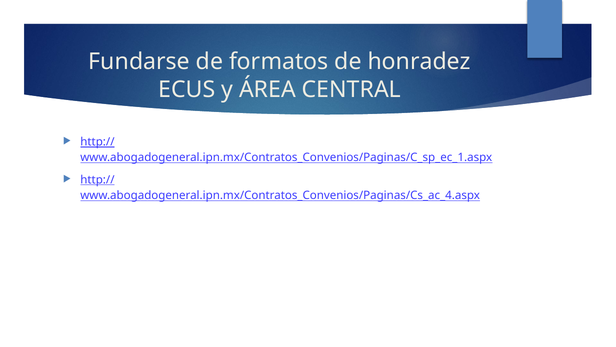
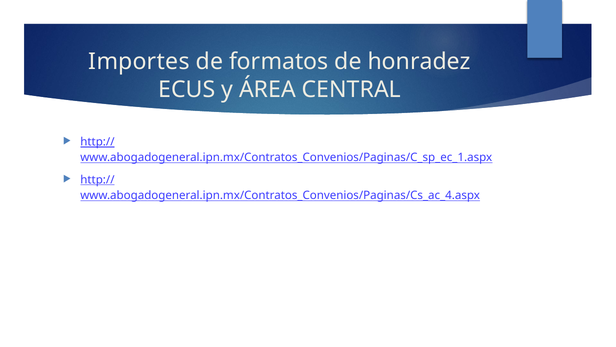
Fundarse: Fundarse -> Importes
